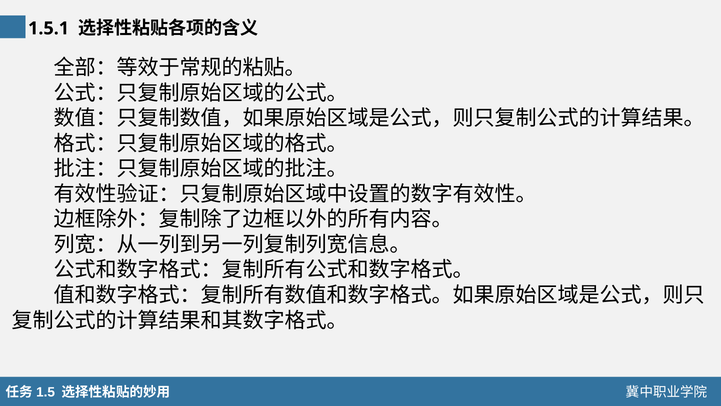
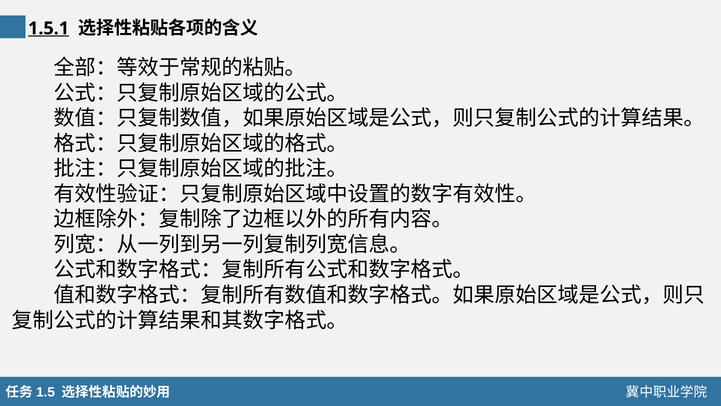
1.5.1 underline: none -> present
